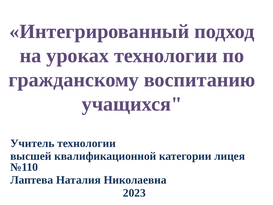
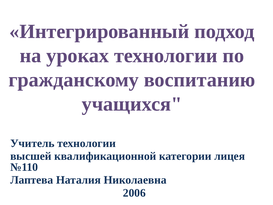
2023: 2023 -> 2006
